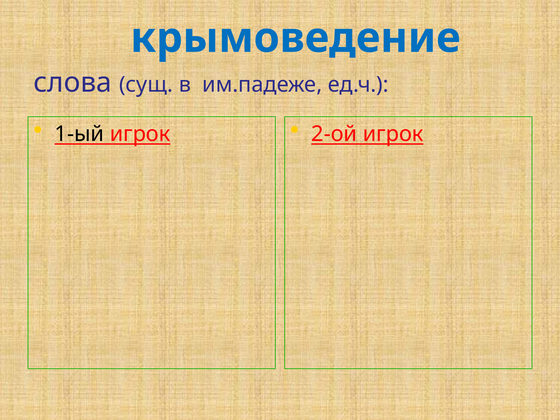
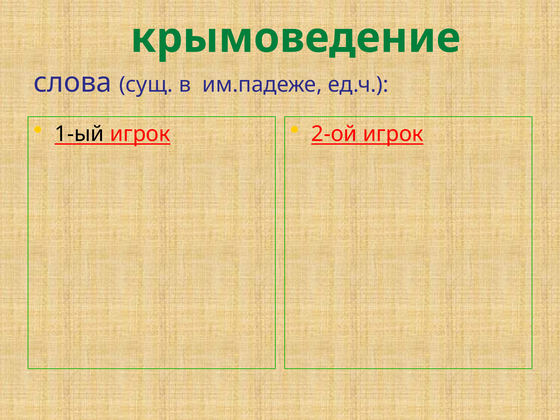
крымоведение colour: blue -> green
